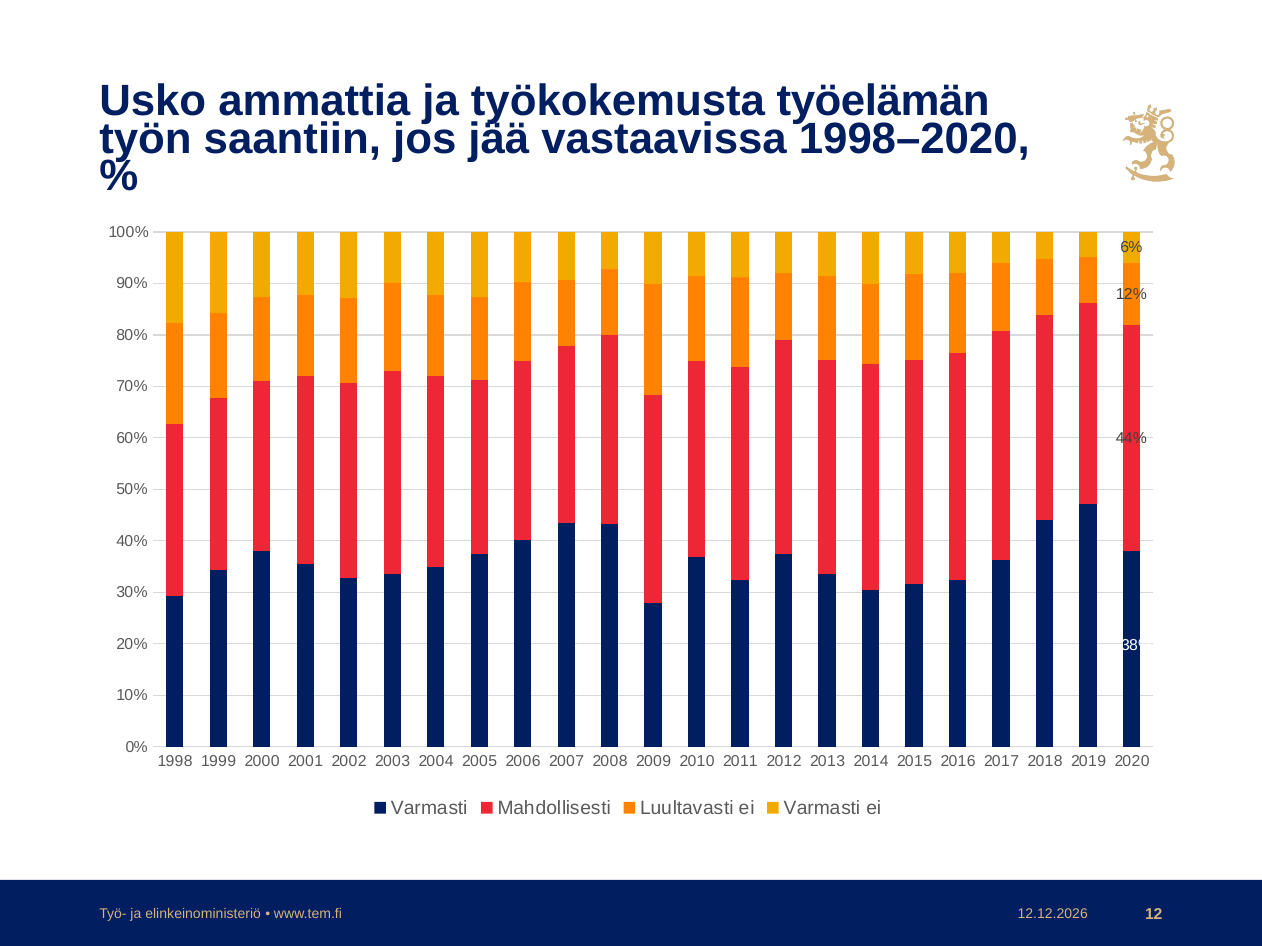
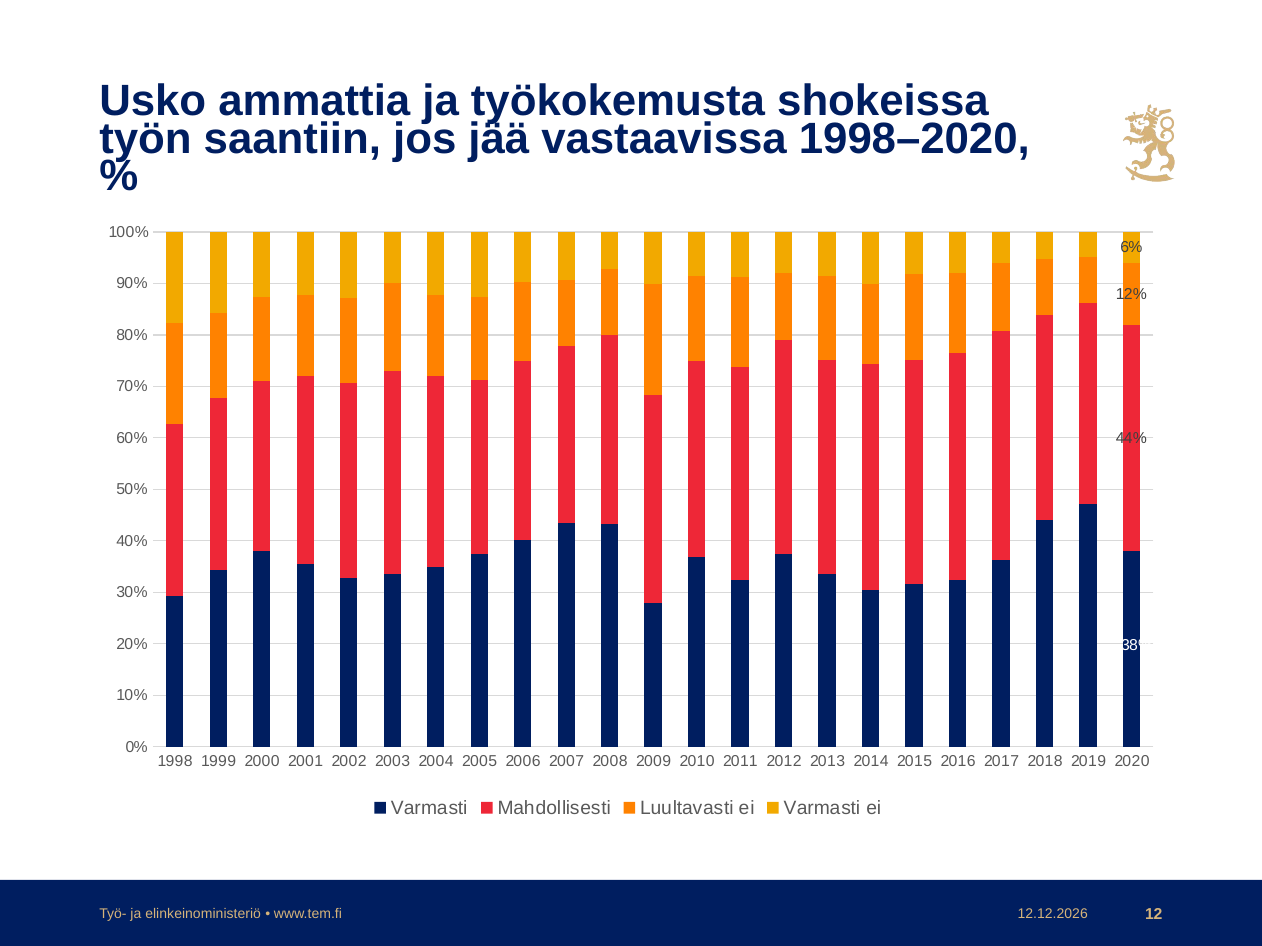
työelämän: työelämän -> shokeissa
